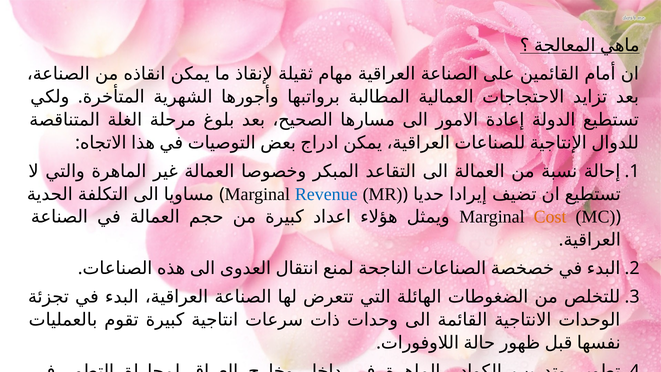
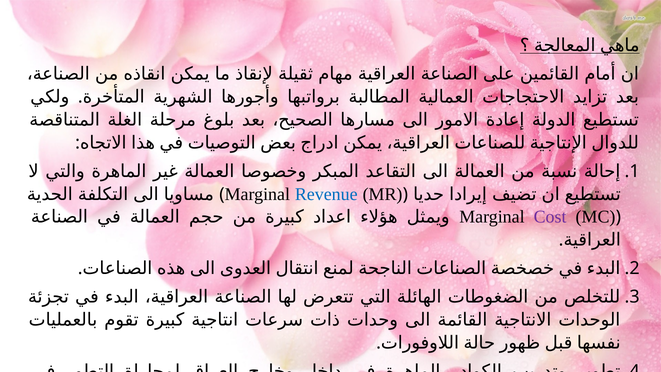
Cost colour: orange -> purple
